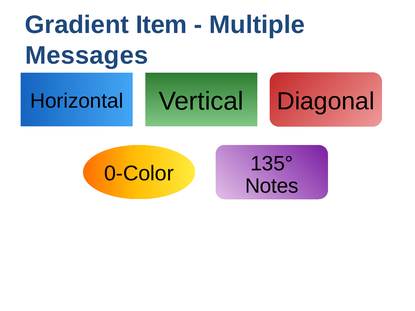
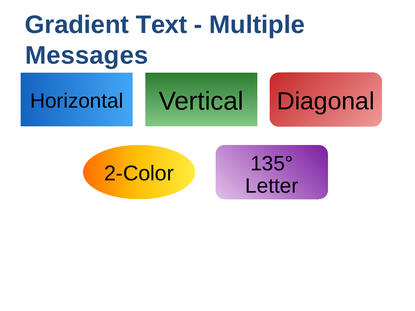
Item: Item -> Text
0-Color: 0-Color -> 2-Color
Notes: Notes -> Letter
